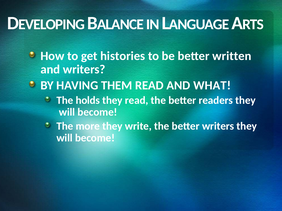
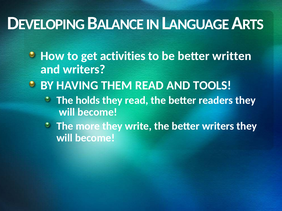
histories: histories -> activities
WHAT: WHAT -> TOOLS
